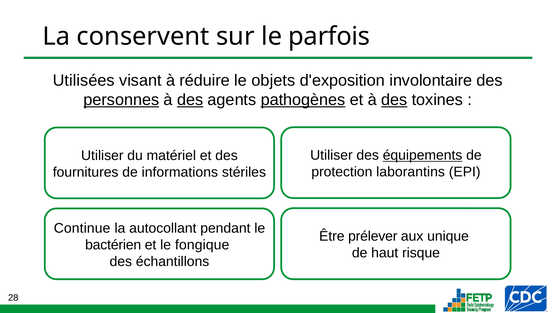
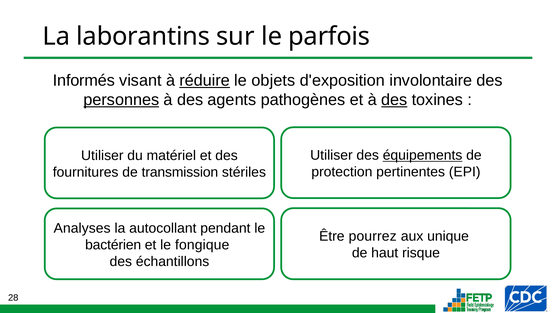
conservent: conservent -> laborantins
Utilisées: Utilisées -> Informés
réduire underline: none -> present
des at (190, 100) underline: present -> none
pathogènes underline: present -> none
laborantins: laborantins -> pertinentes
informations: informations -> transmission
Continue: Continue -> Analyses
prélever: prélever -> pourrez
